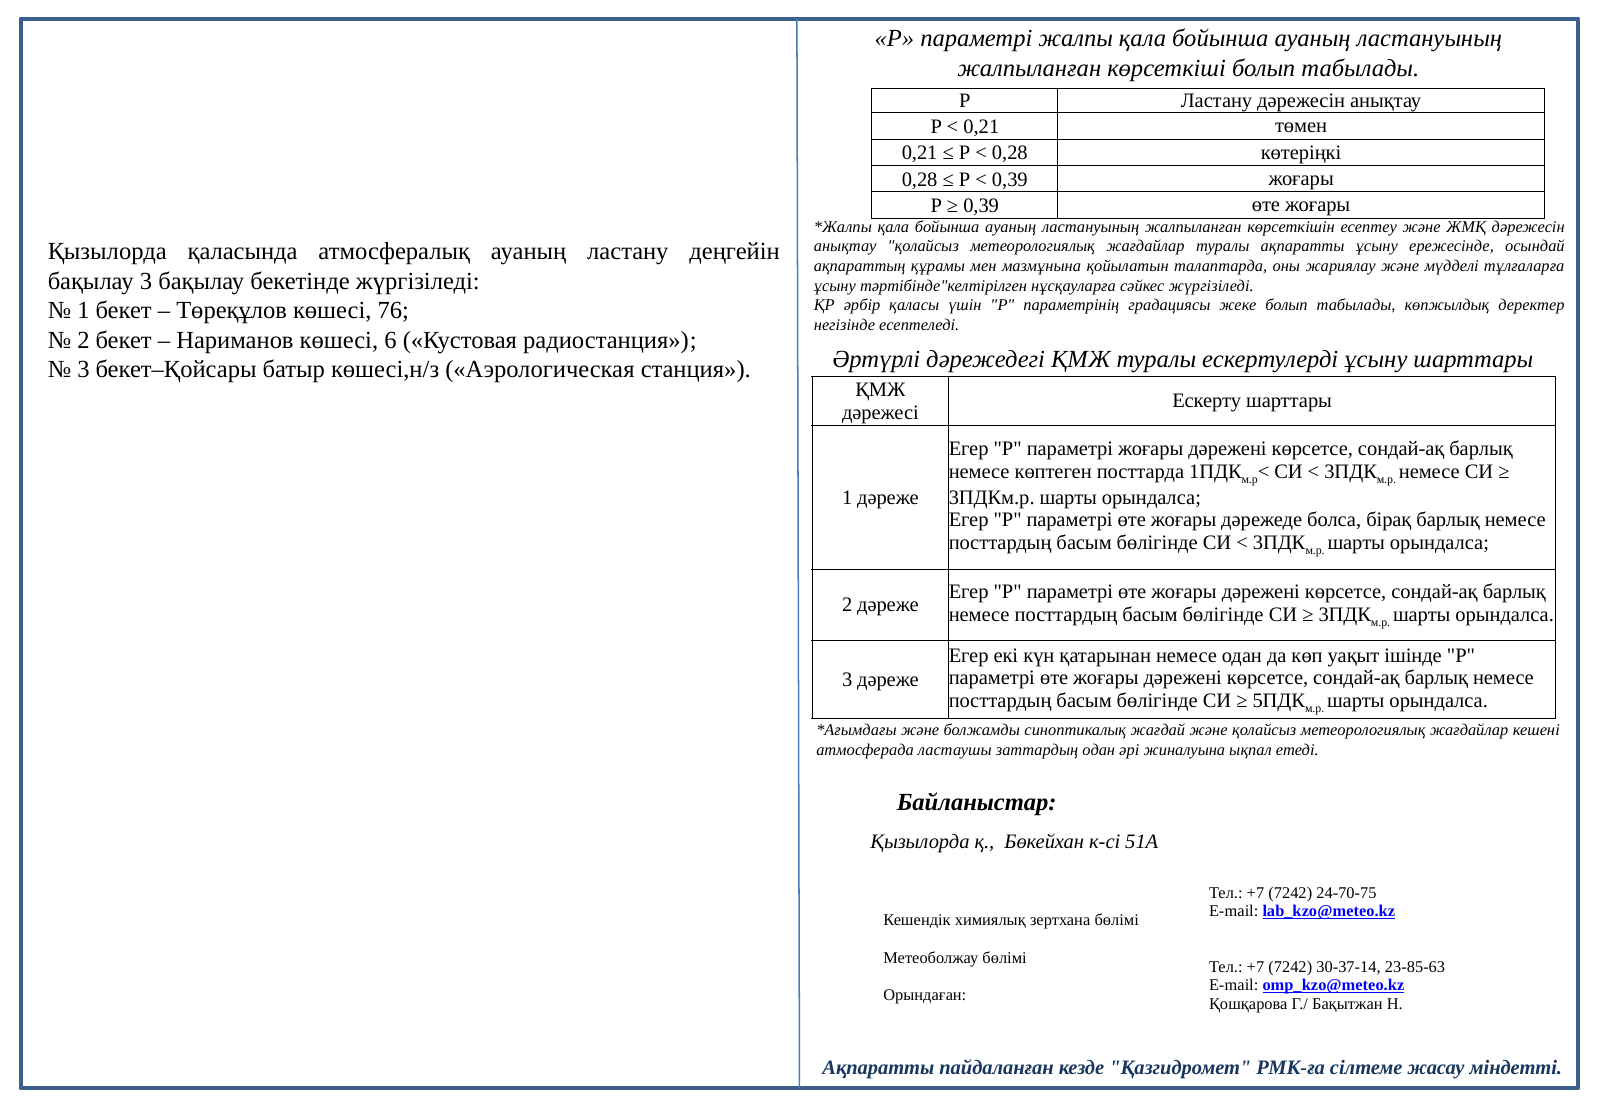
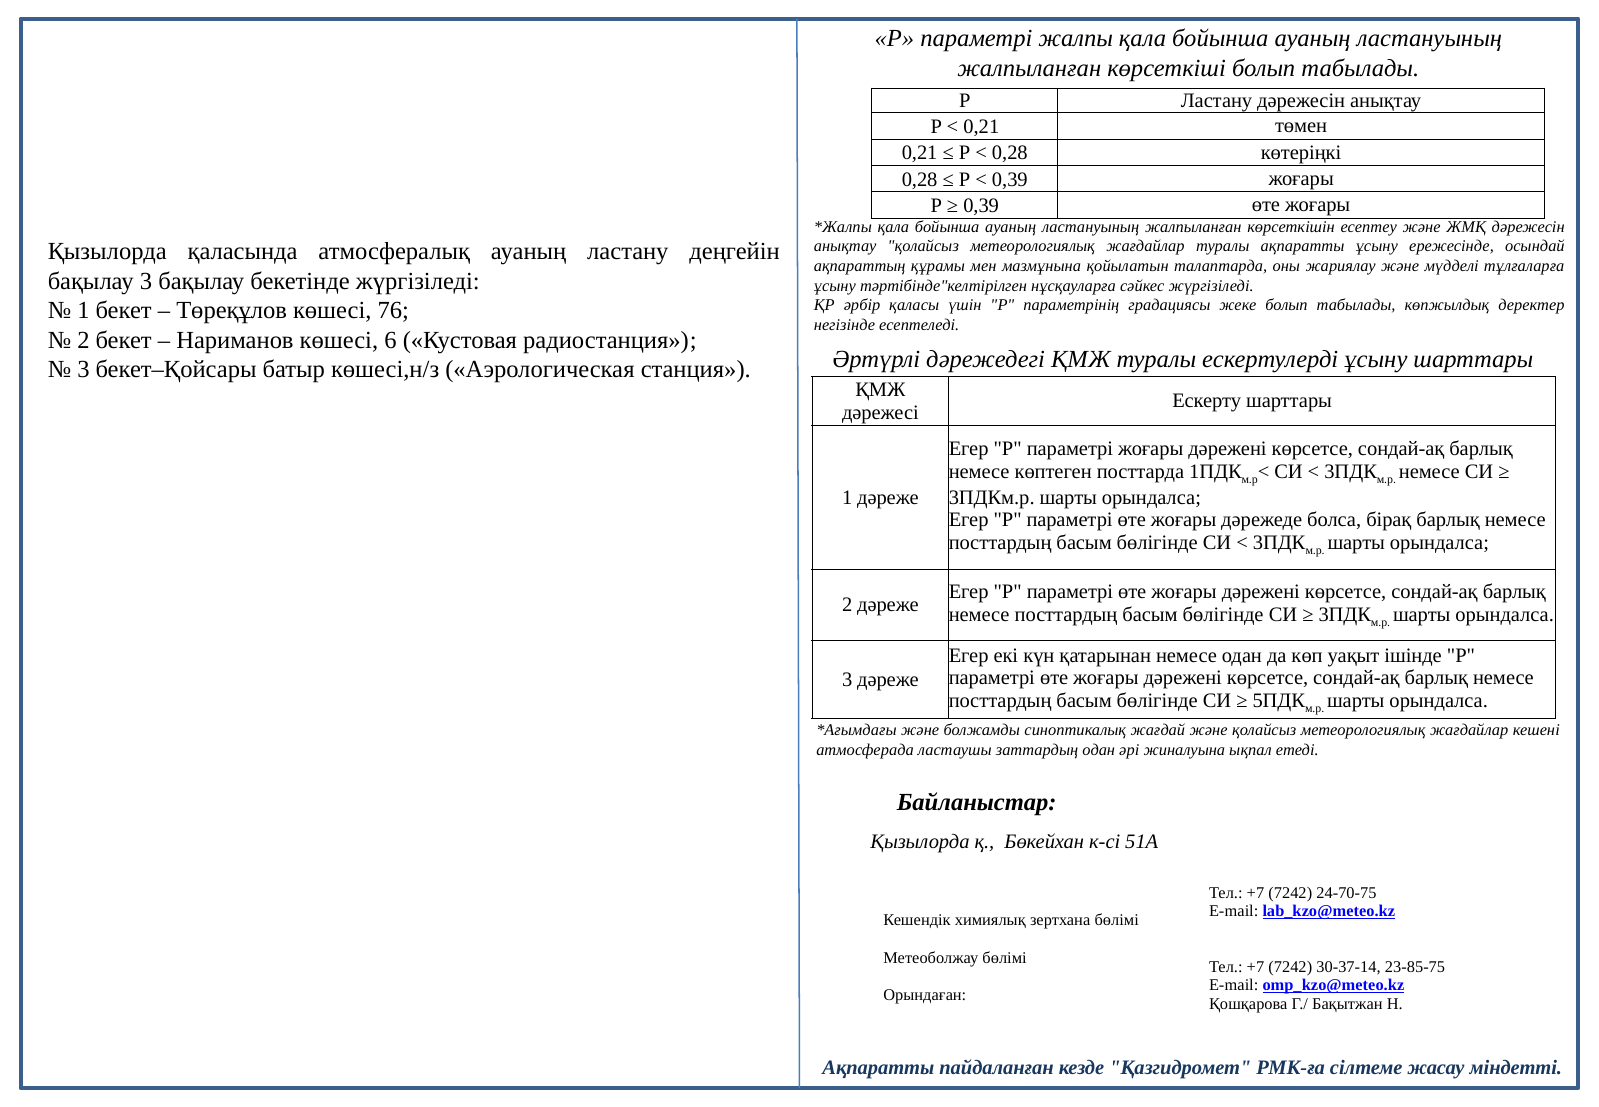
23-85-63: 23-85-63 -> 23-85-75
